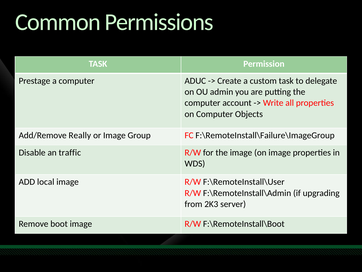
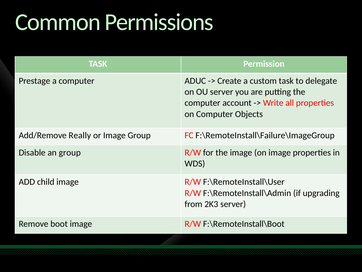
OU admin: admin -> server
an traffic: traffic -> group
local: local -> child
